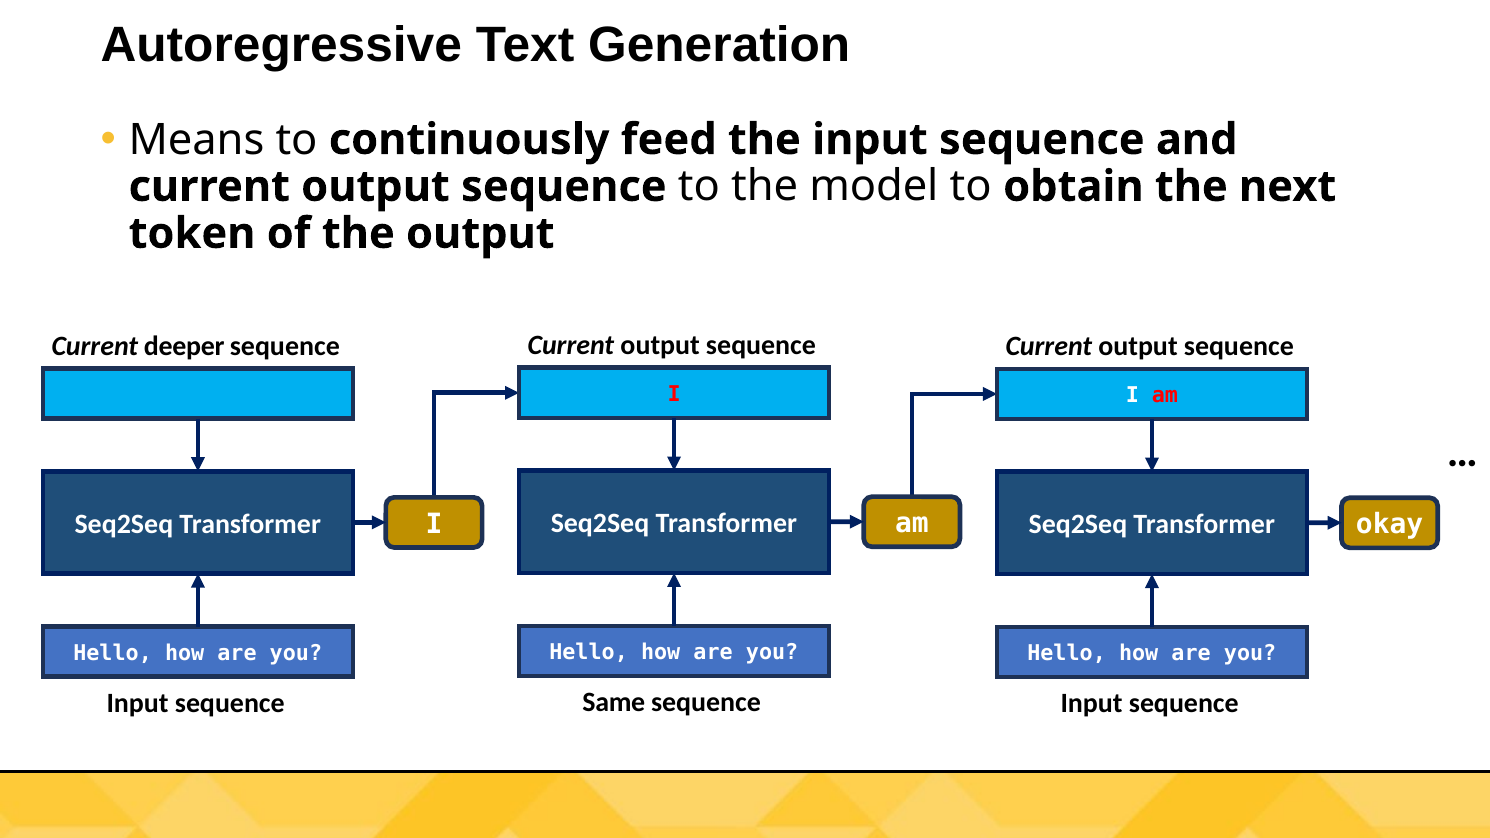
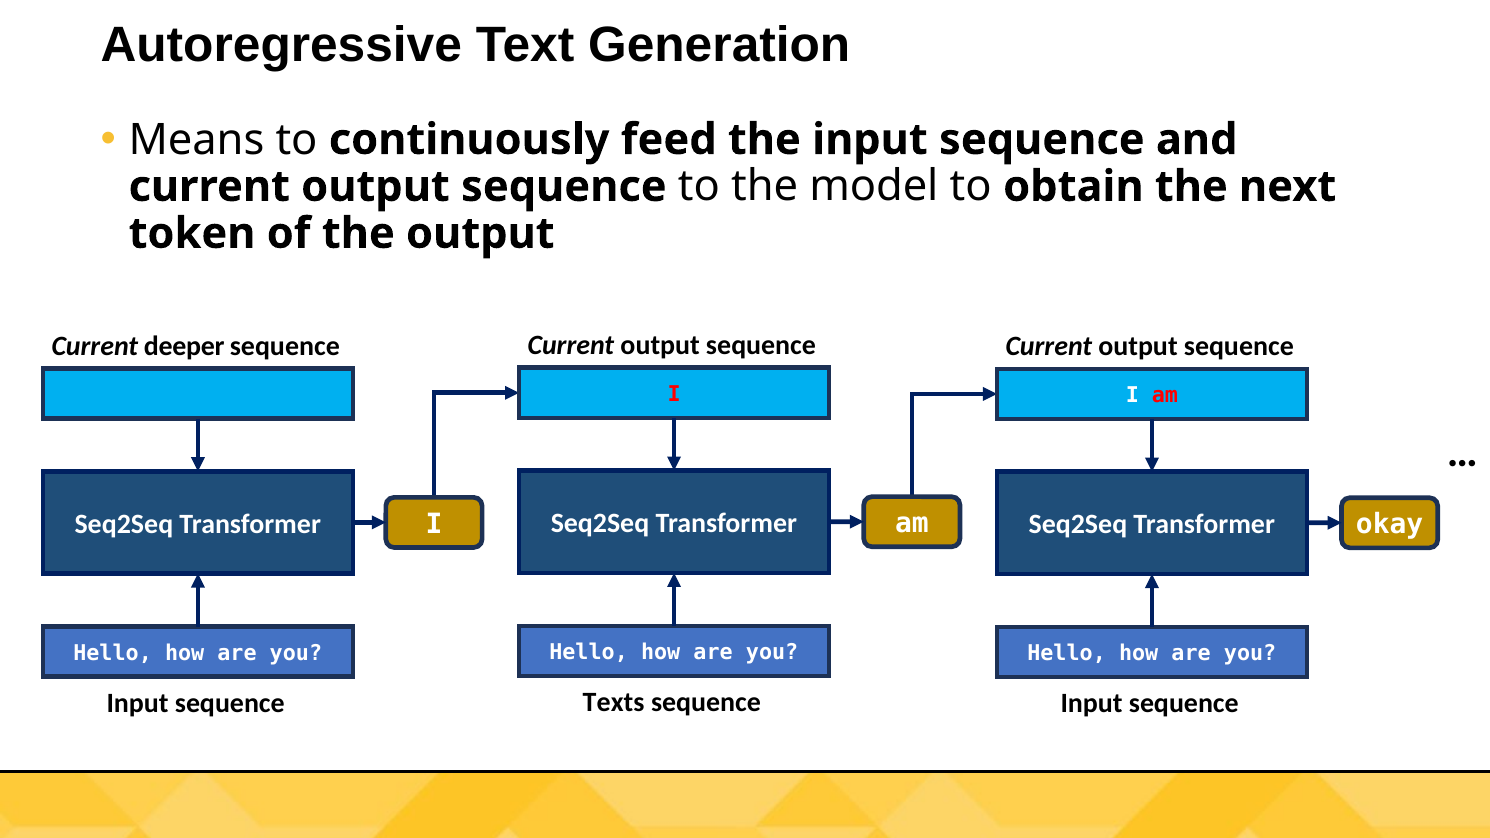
Same: Same -> Texts
